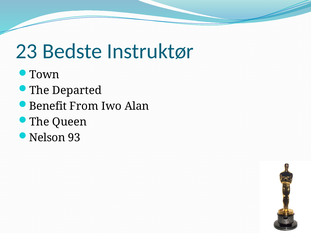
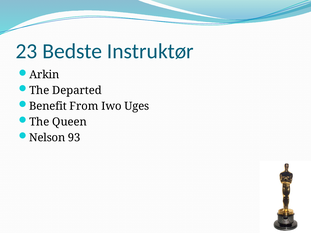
Town: Town -> Arkin
Alan: Alan -> Uges
